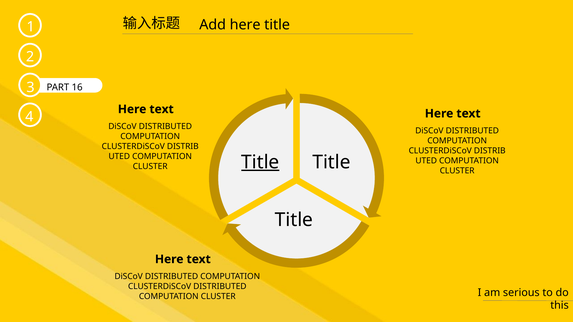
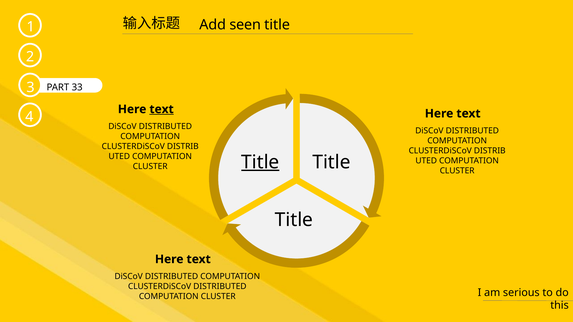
Add here: here -> seen
16: 16 -> 33
text at (162, 109) underline: none -> present
